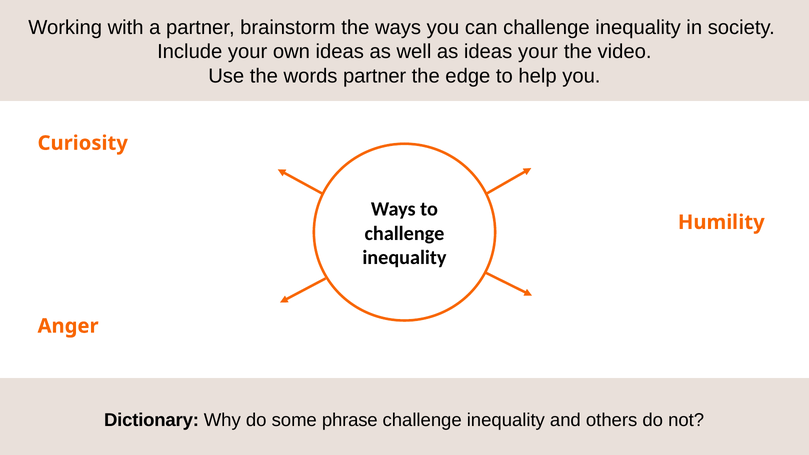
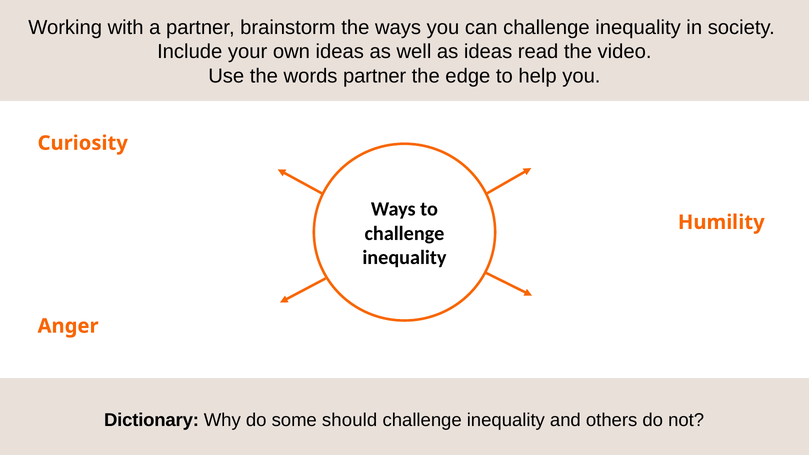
ideas your: your -> read
phrase: phrase -> should
